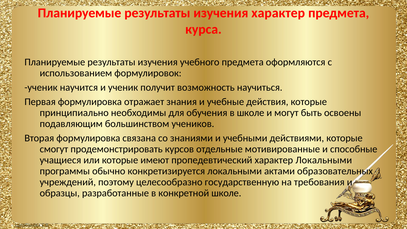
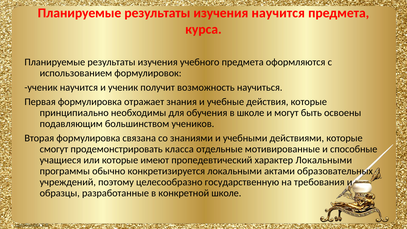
изучения характер: характер -> научится
курсов: курсов -> класса
